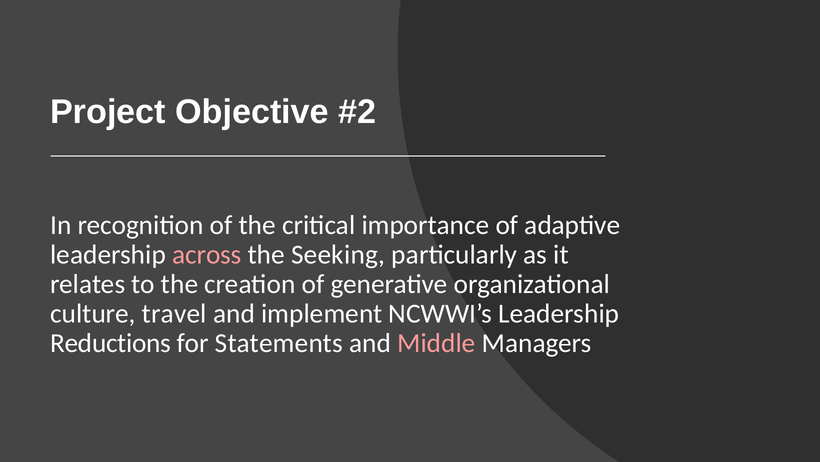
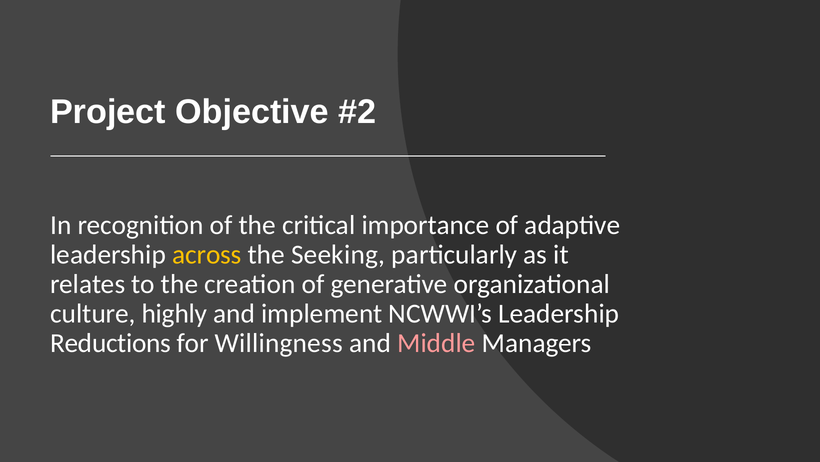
across colour: pink -> yellow
travel: travel -> highly
Statements: Statements -> Willingness
